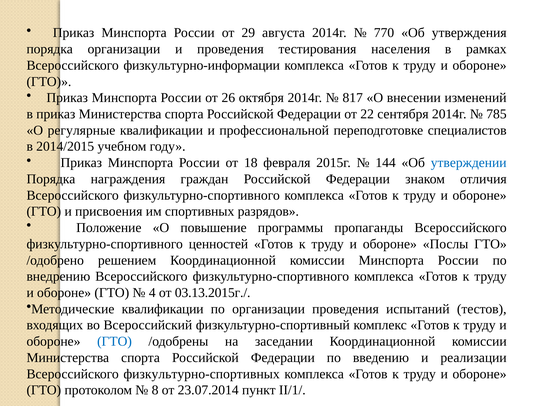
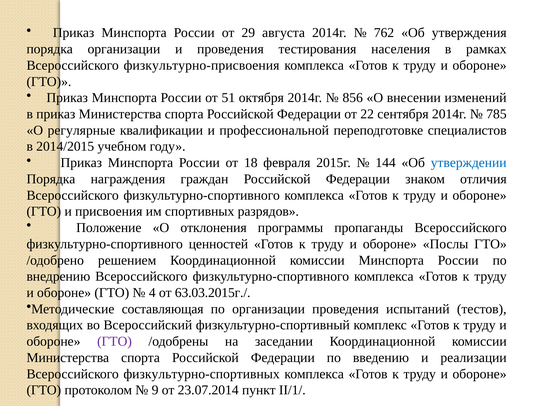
770: 770 -> 762
физкультурно-информации: физкультурно-информации -> физкультурно-присвоения
26: 26 -> 51
817: 817 -> 856
повышение: повышение -> отклонения
03.13.2015г./: 03.13.2015г./ -> 63.03.2015г./
Методические квалификации: квалификации -> составляющая
ГТО at (114, 342) colour: blue -> purple
8: 8 -> 9
